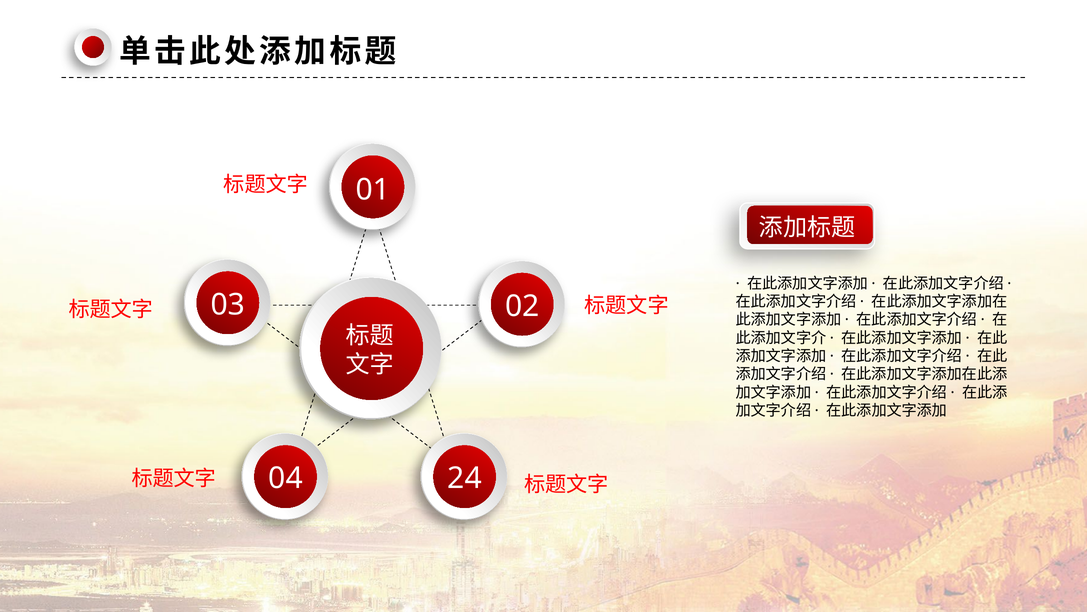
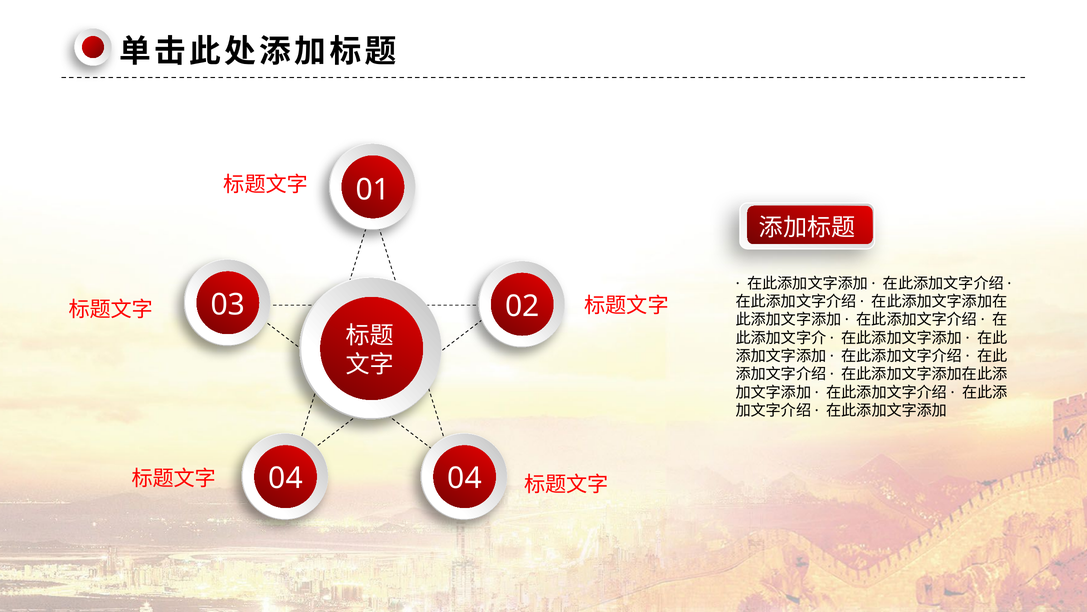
04 24: 24 -> 04
